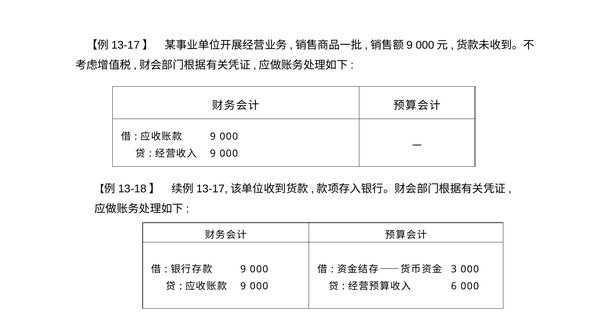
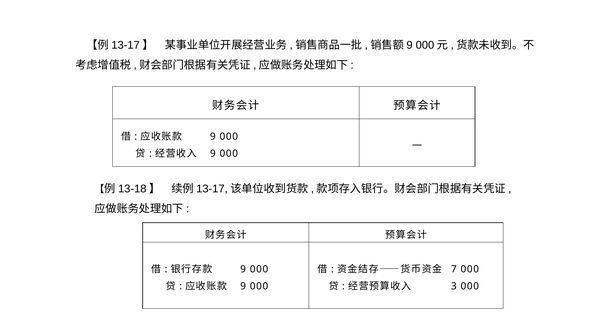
3: 3 -> 7
6: 6 -> 3
